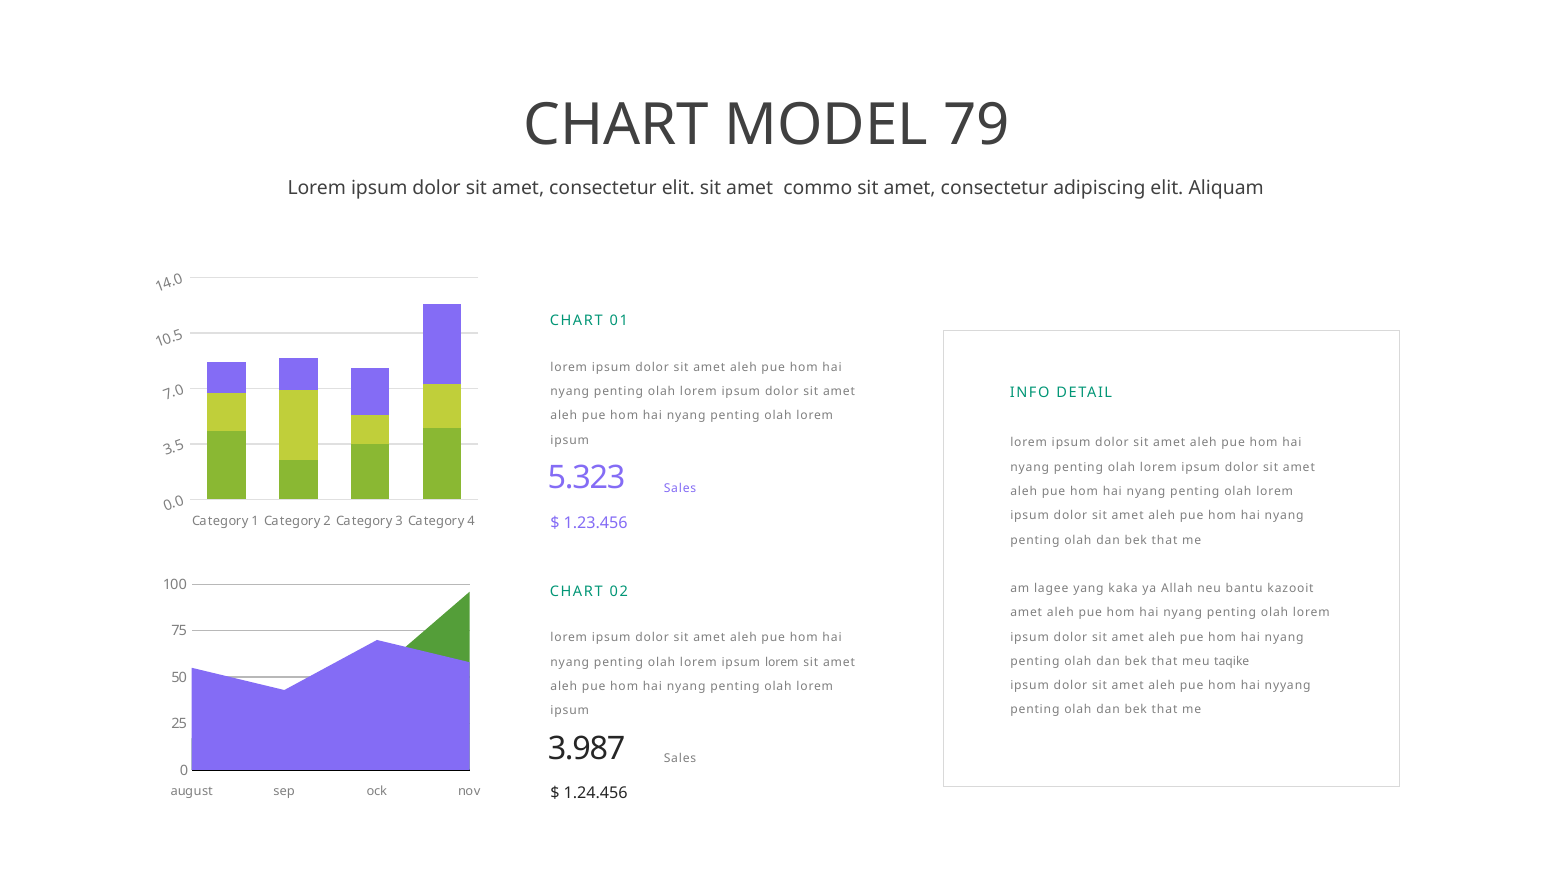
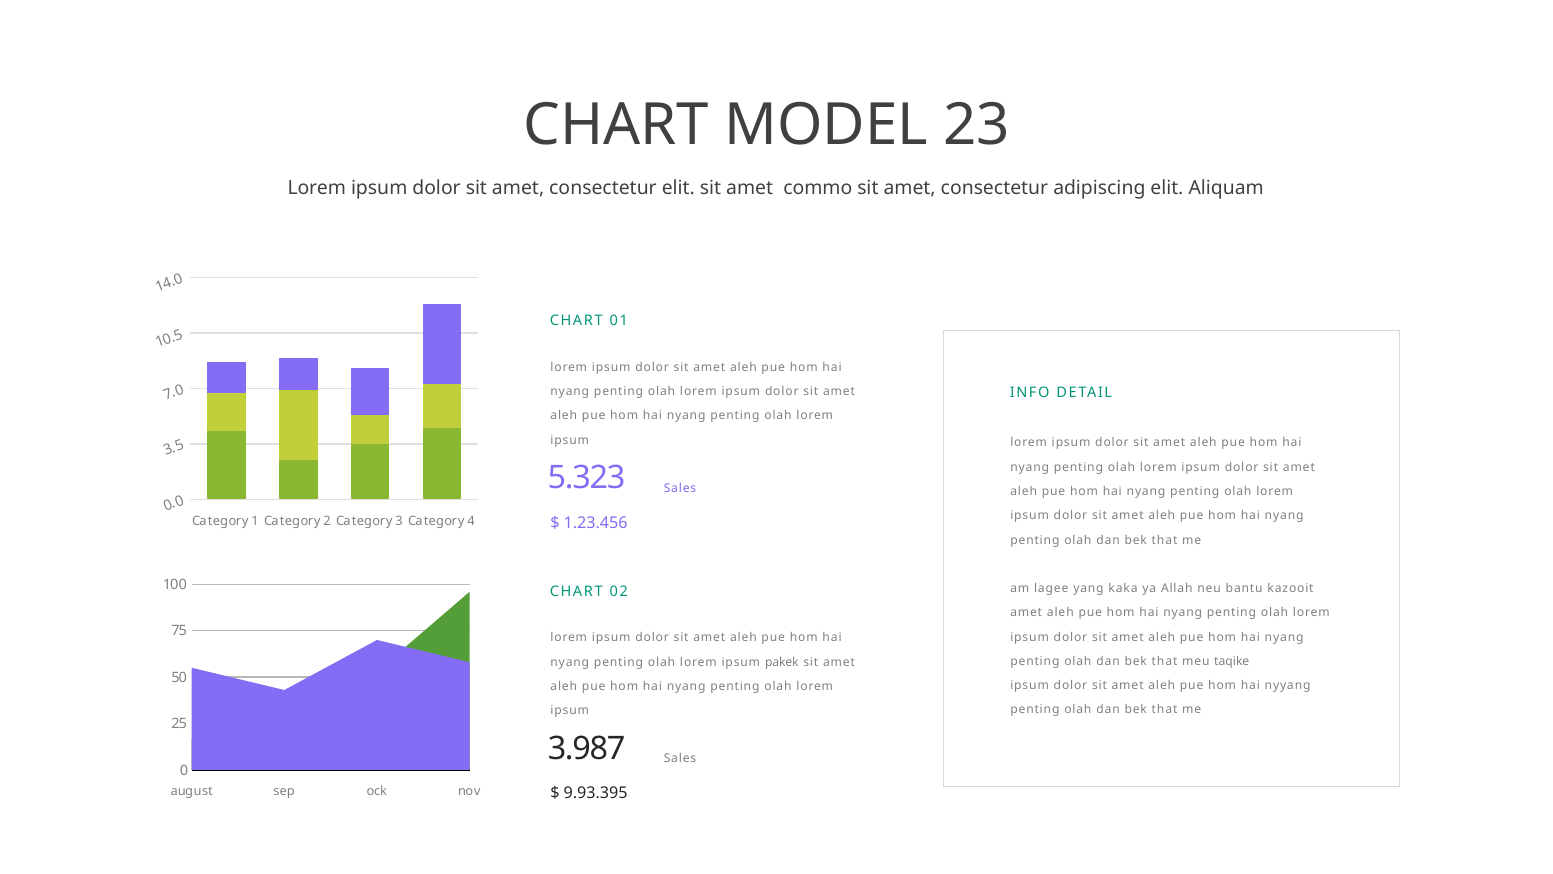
79: 79 -> 23
ipsum lorem: lorem -> pakek
1.24.456: 1.24.456 -> 9.93.395
